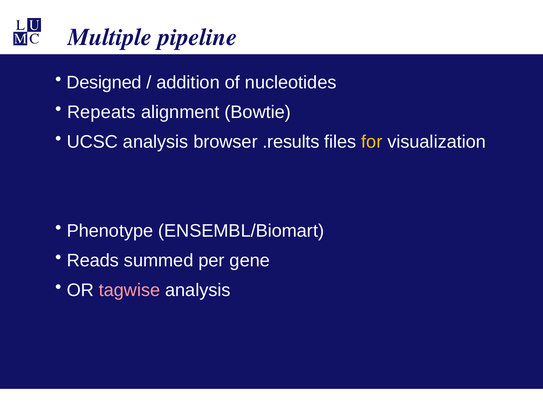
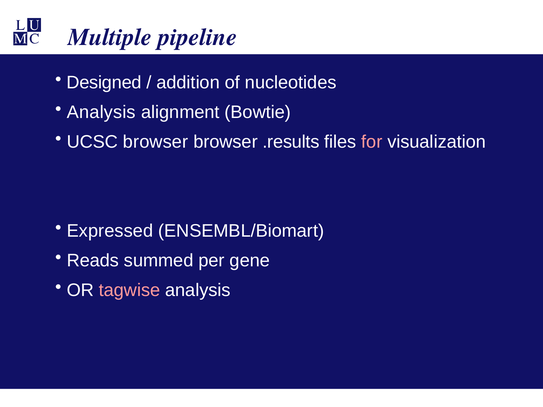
Repeats at (101, 112): Repeats -> Analysis
UCSC analysis: analysis -> browser
for colour: yellow -> pink
Phenotype: Phenotype -> Expressed
